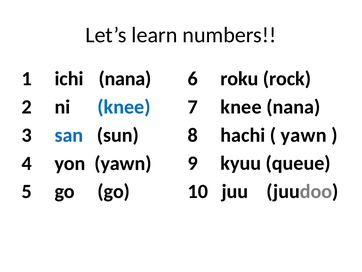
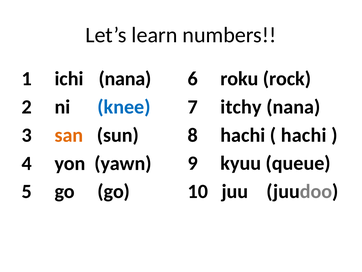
7 knee: knee -> itchy
yawn at (304, 135): yawn -> hachi
san colour: blue -> orange
